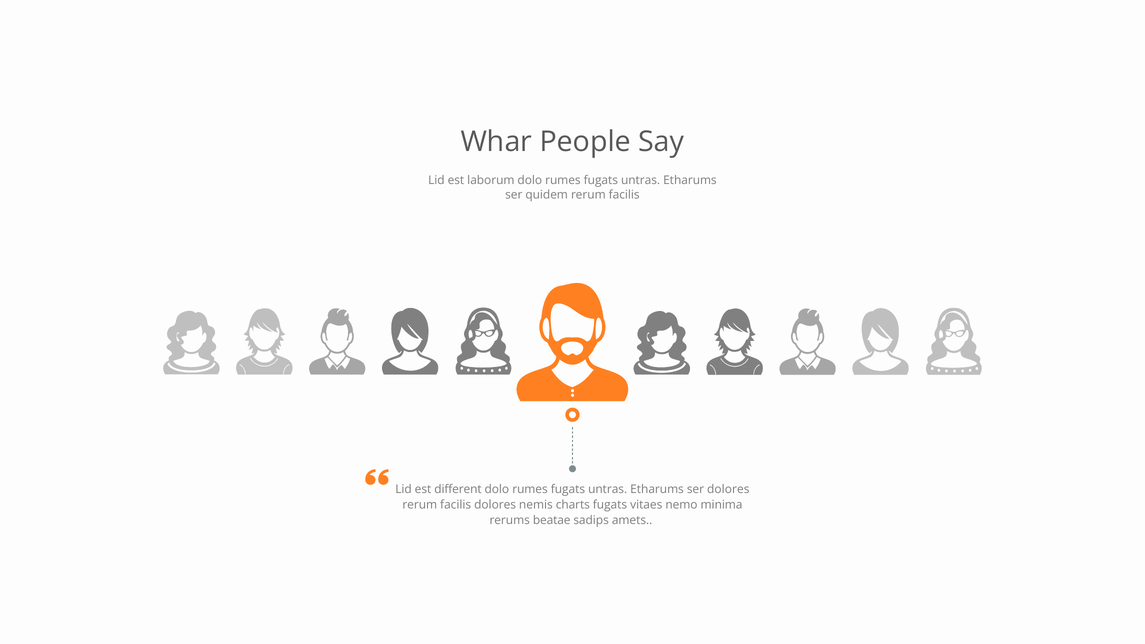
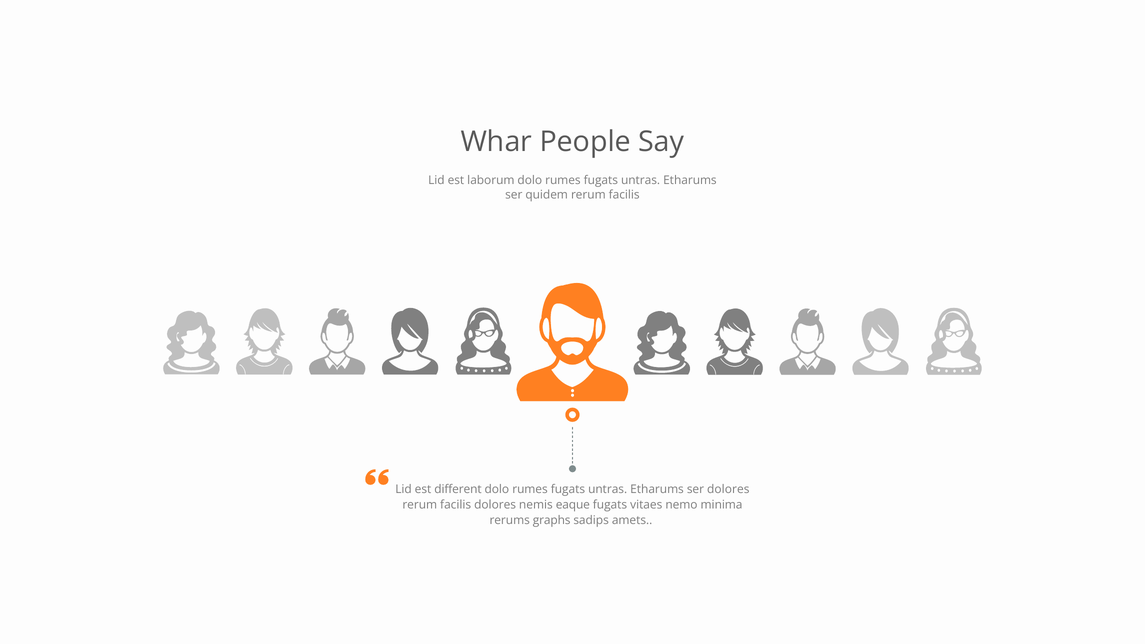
charts: charts -> eaque
beatae: beatae -> graphs
